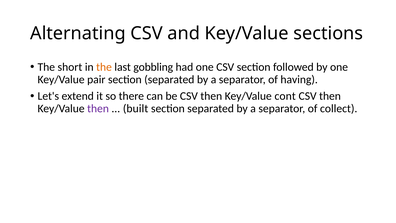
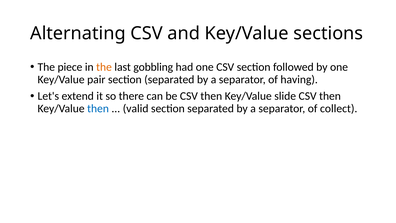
short: short -> piece
cont: cont -> slide
then at (98, 109) colour: purple -> blue
built: built -> valid
